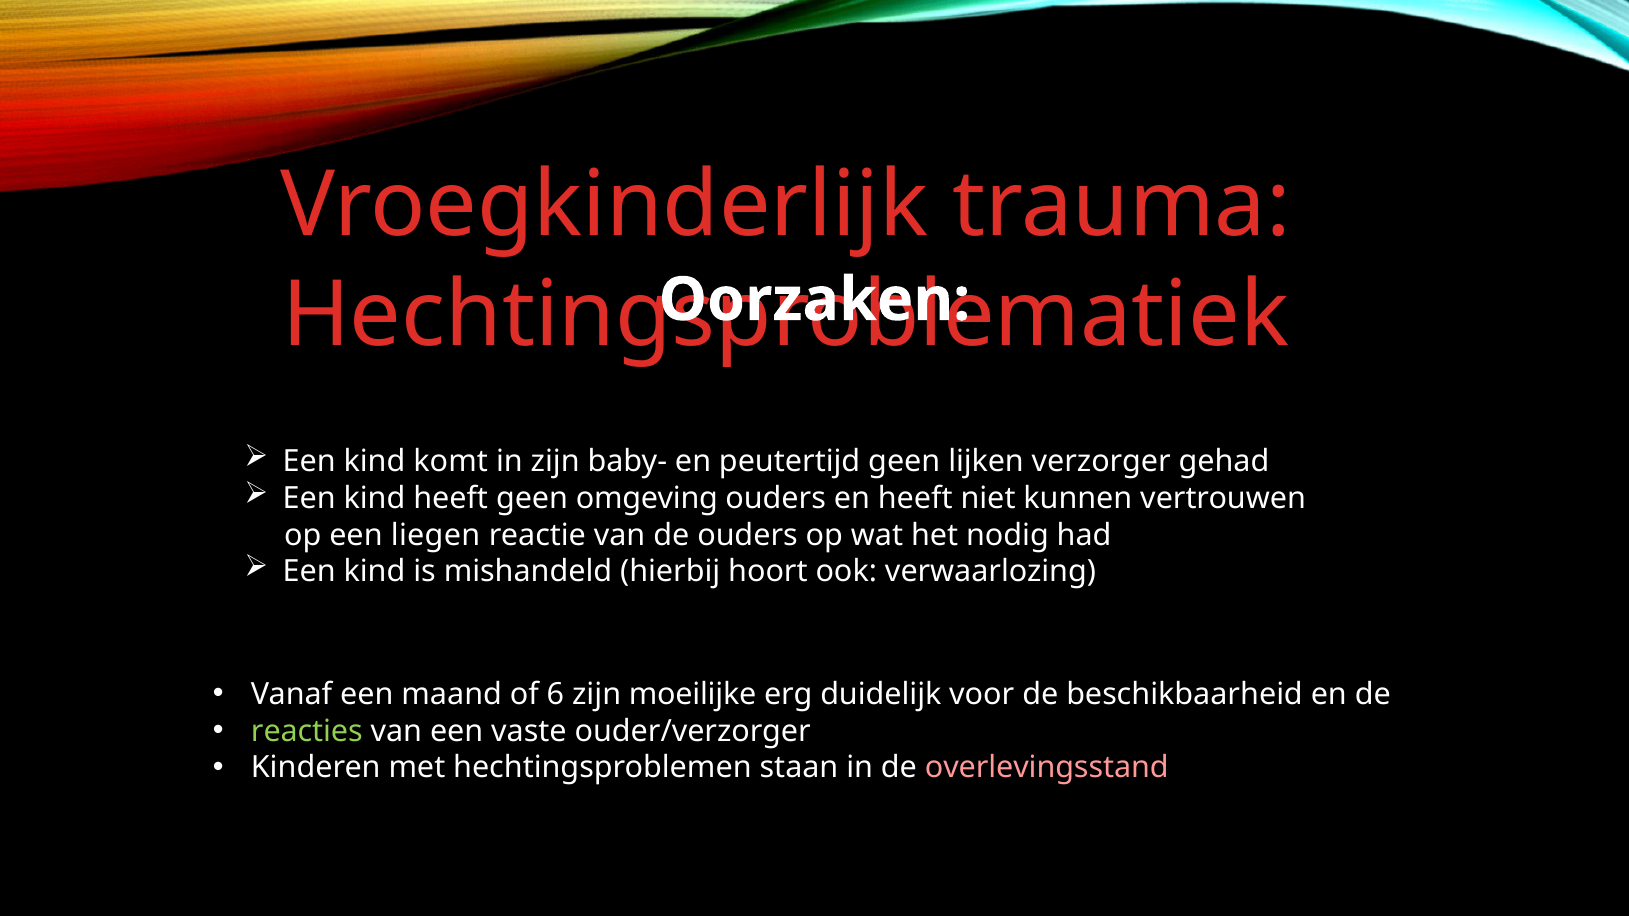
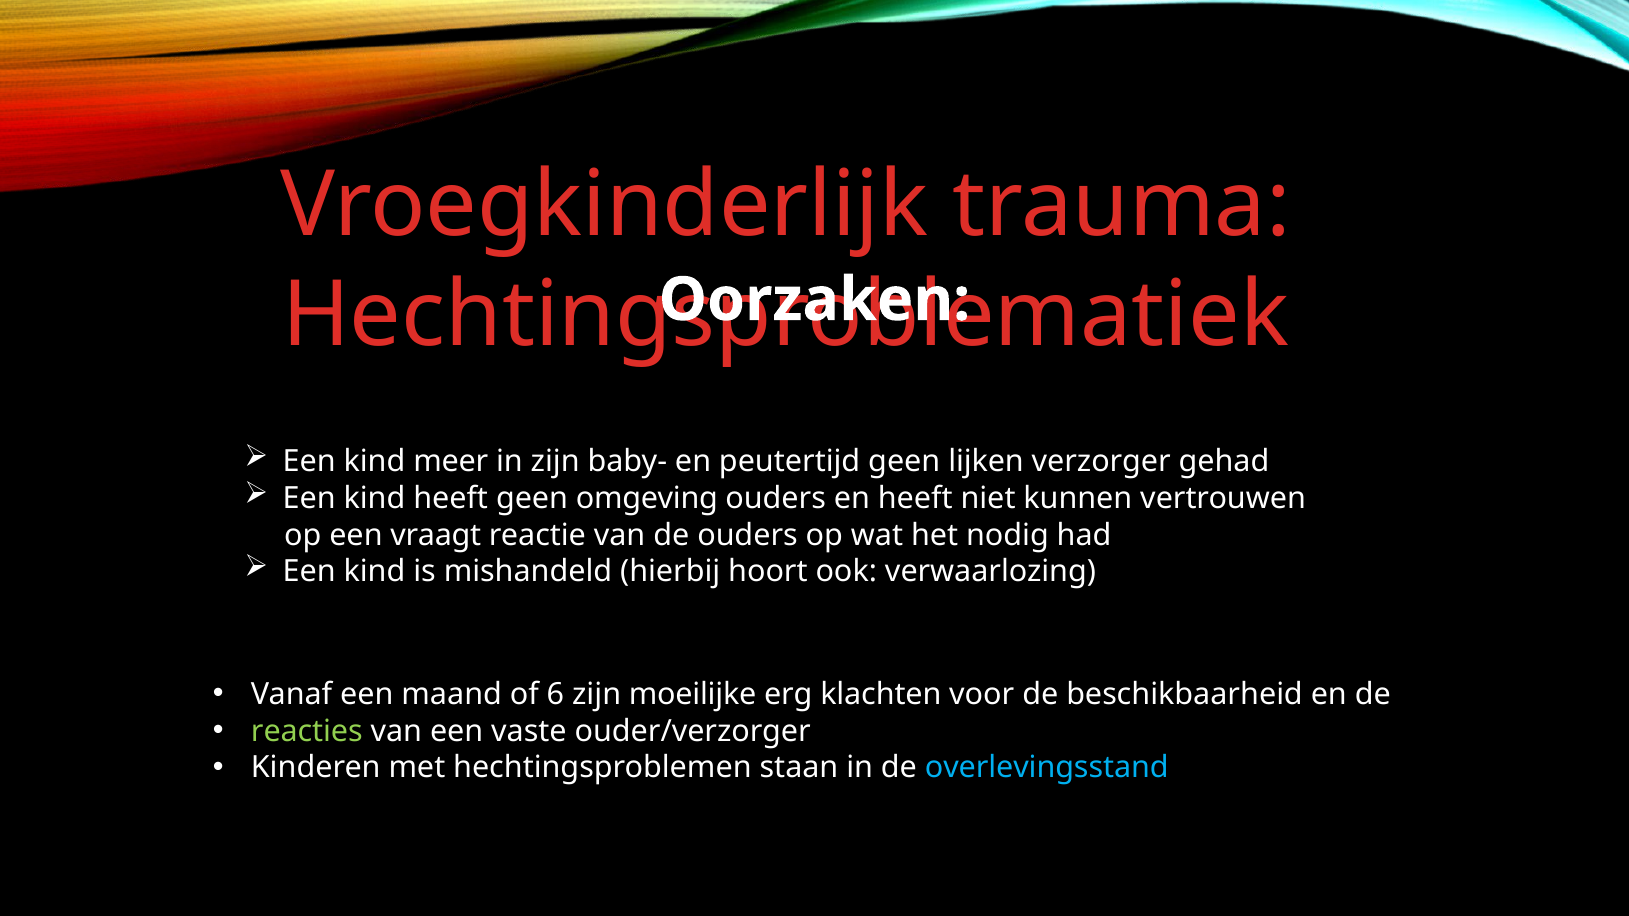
komt: komt -> meer
liegen: liegen -> vraagt
duidelijk: duidelijk -> klachten
overlevingsstand colour: pink -> light blue
